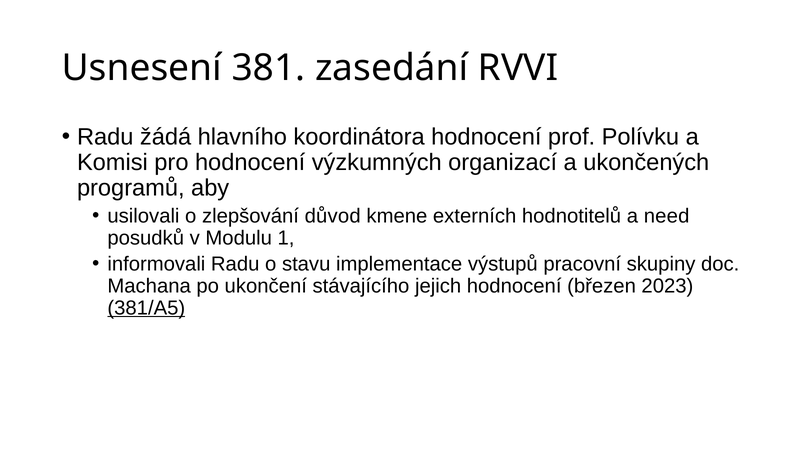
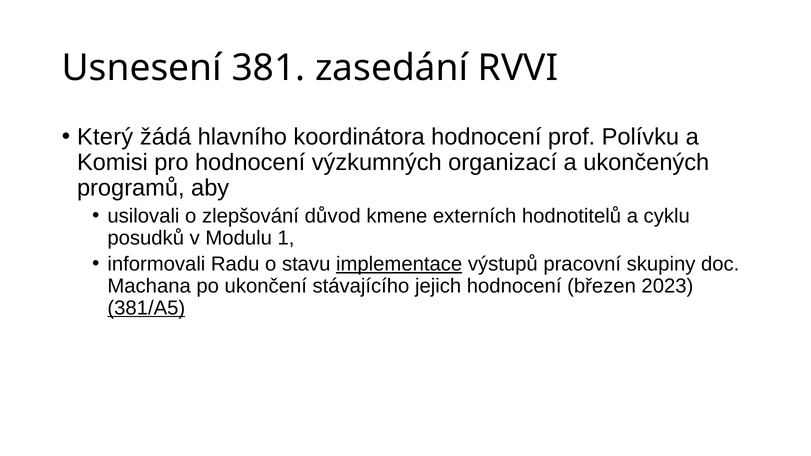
Radu at (105, 137): Radu -> Který
need: need -> cyklu
implementace underline: none -> present
